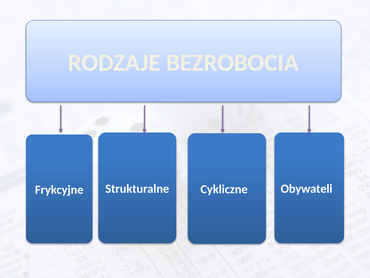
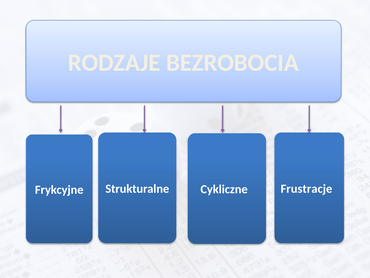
Obywateli: Obywateli -> Frustracje
